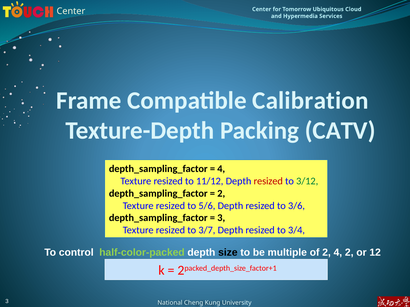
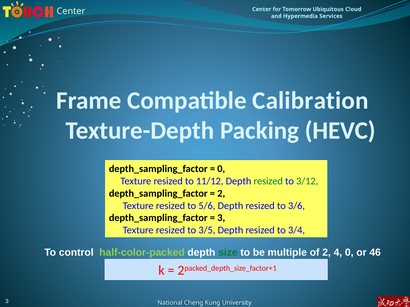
CATV: CATV -> HEVC
4 at (221, 169): 4 -> 0
resized at (268, 181) colour: red -> green
3/7: 3/7 -> 3/5
size colour: black -> green
4 2: 2 -> 0
12: 12 -> 46
